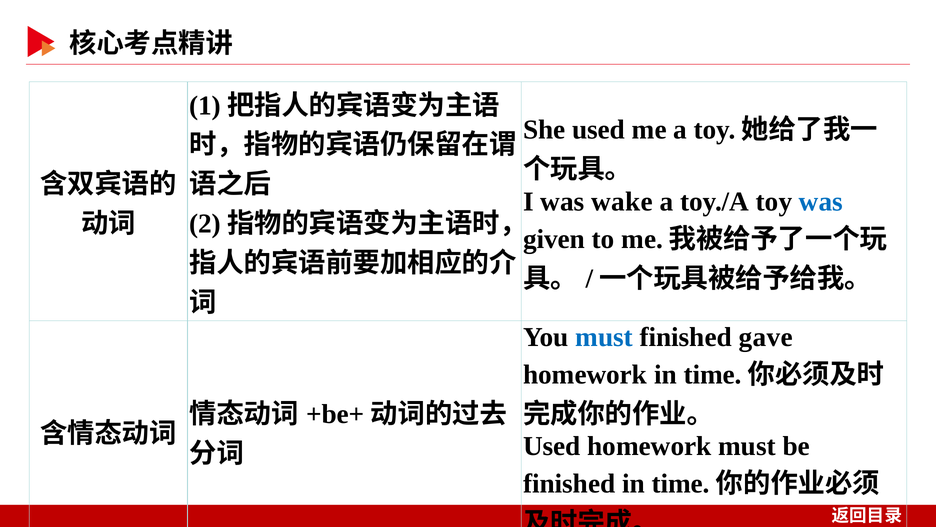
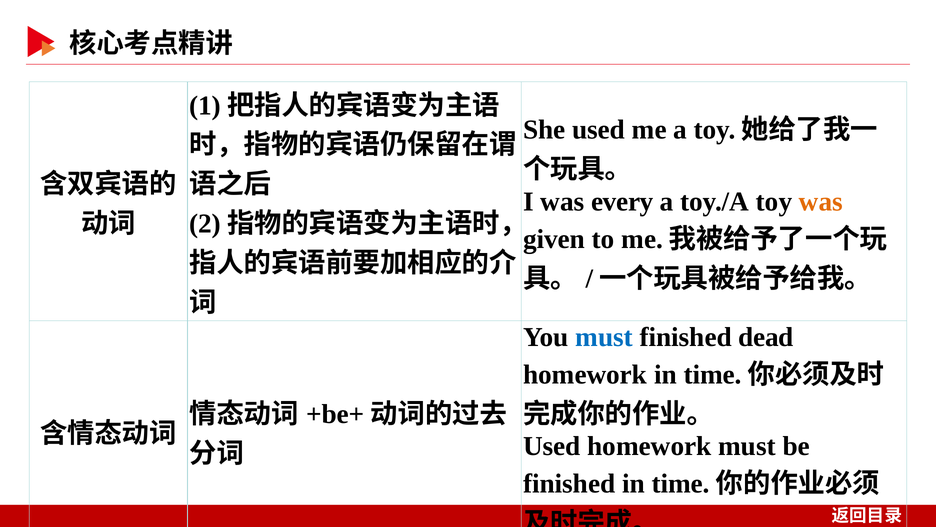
wake: wake -> every
was at (821, 201) colour: blue -> orange
gave: gave -> dead
